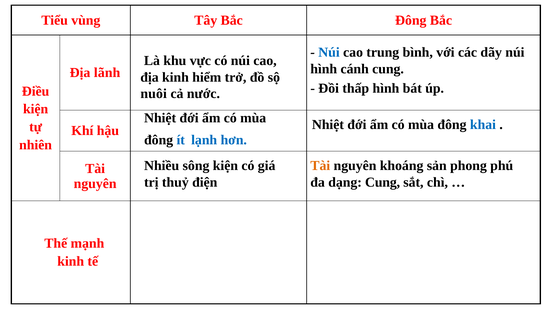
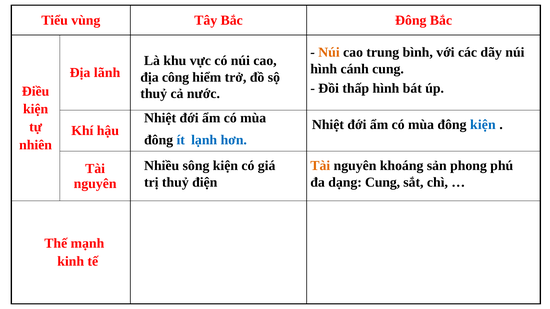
Núi at (329, 52) colour: blue -> orange
địa kinh: kinh -> công
nuôi at (154, 94): nuôi -> thuỷ
đông khai: khai -> kiện
